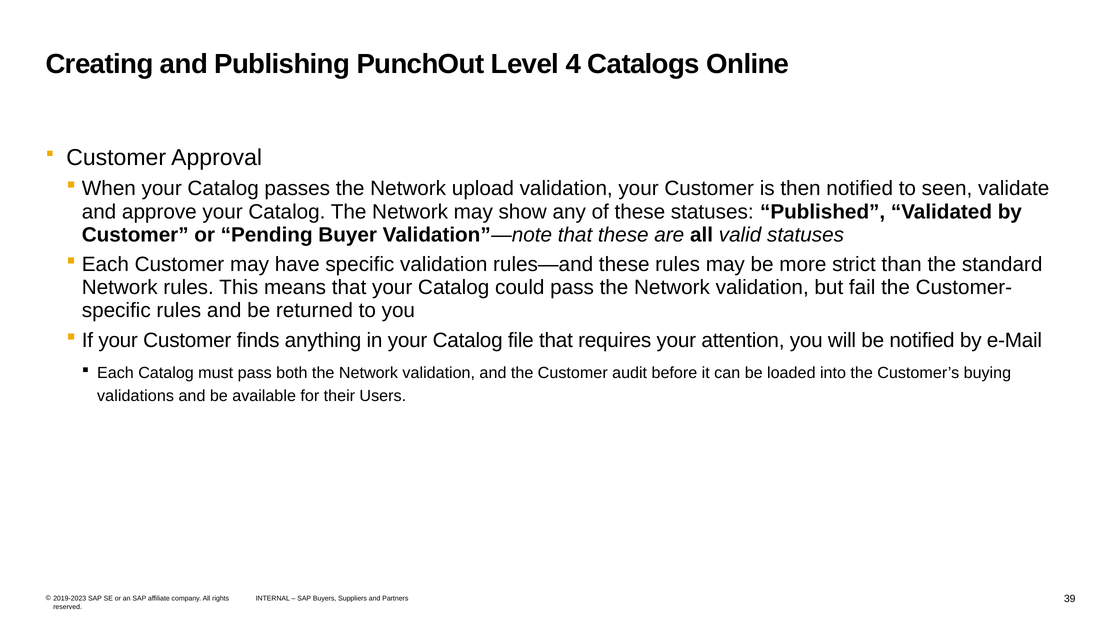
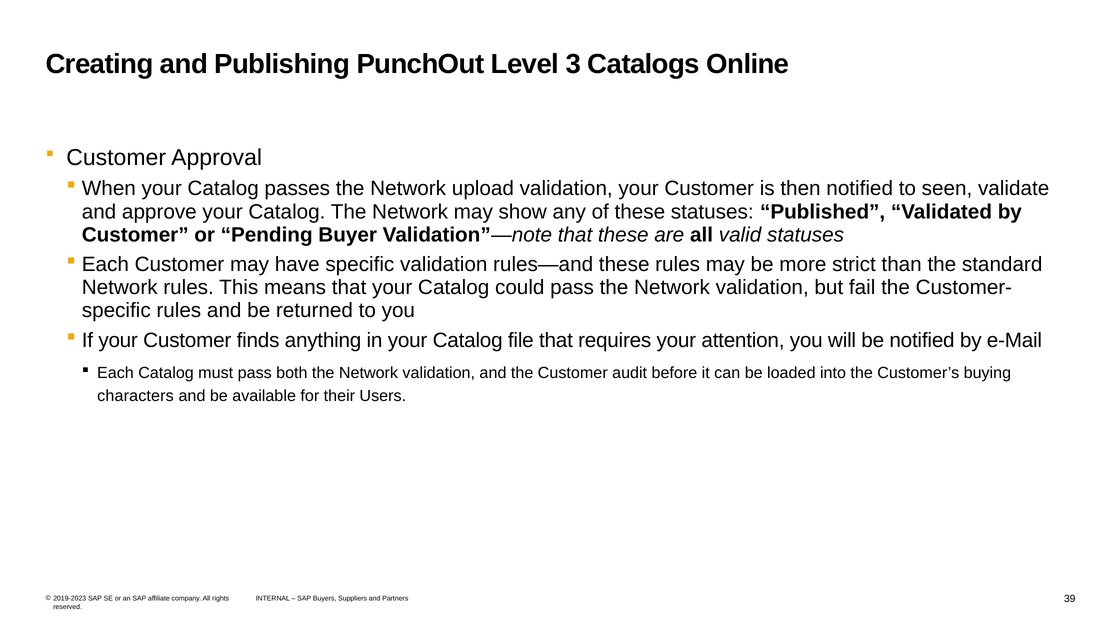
4: 4 -> 3
validations: validations -> characters
